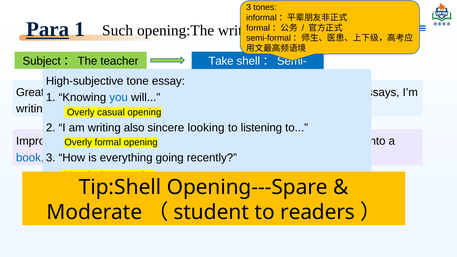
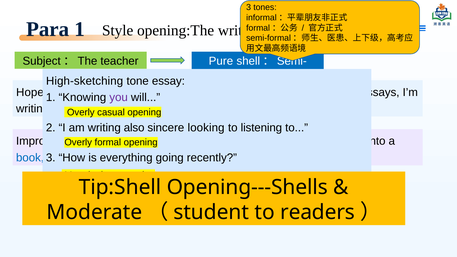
Para underline: present -> none
Such: Such -> Style
Take: Take -> Pure
High-subjective: High-subjective -> High-sketching
Great: Great -> Hope
you at (119, 98) colour: blue -> purple
Opening---Spare: Opening---Spare -> Opening---Shells
